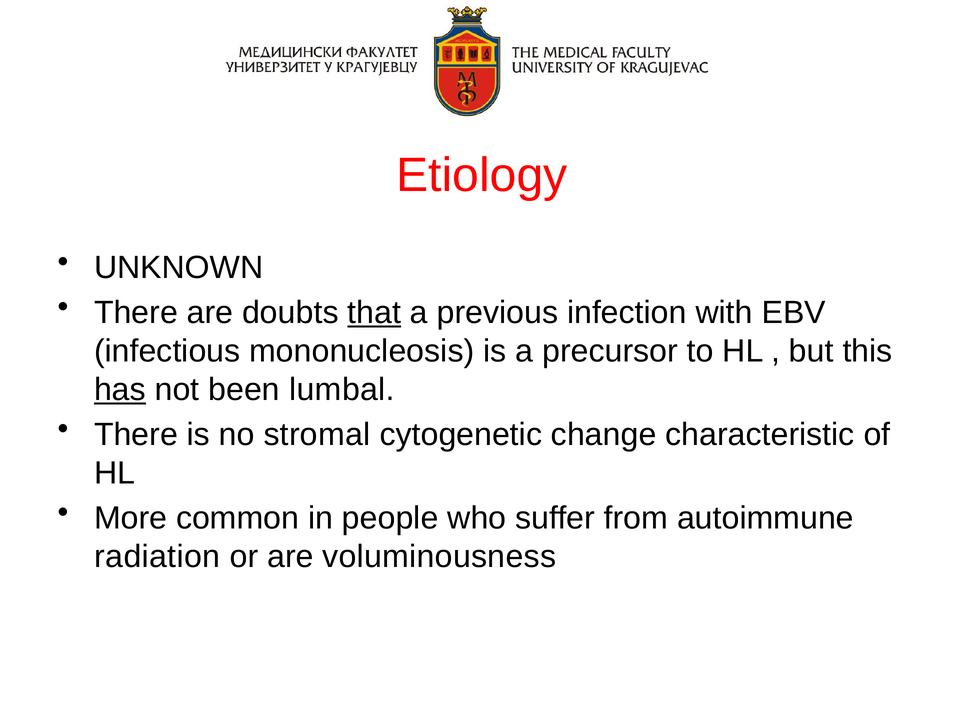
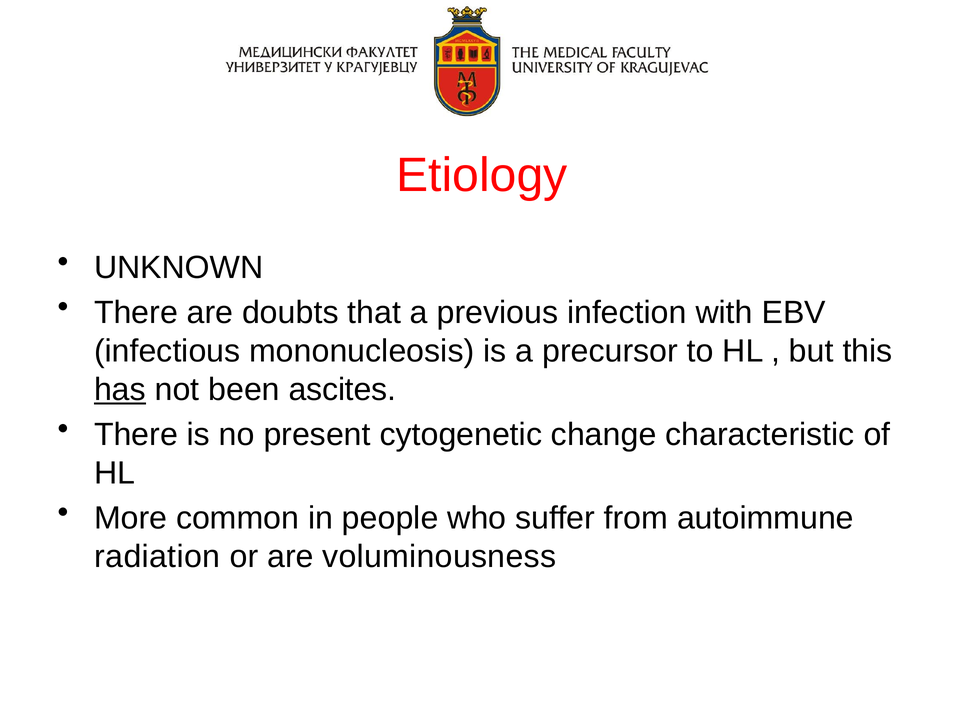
that underline: present -> none
lumbal: lumbal -> ascites
stromal: stromal -> present
